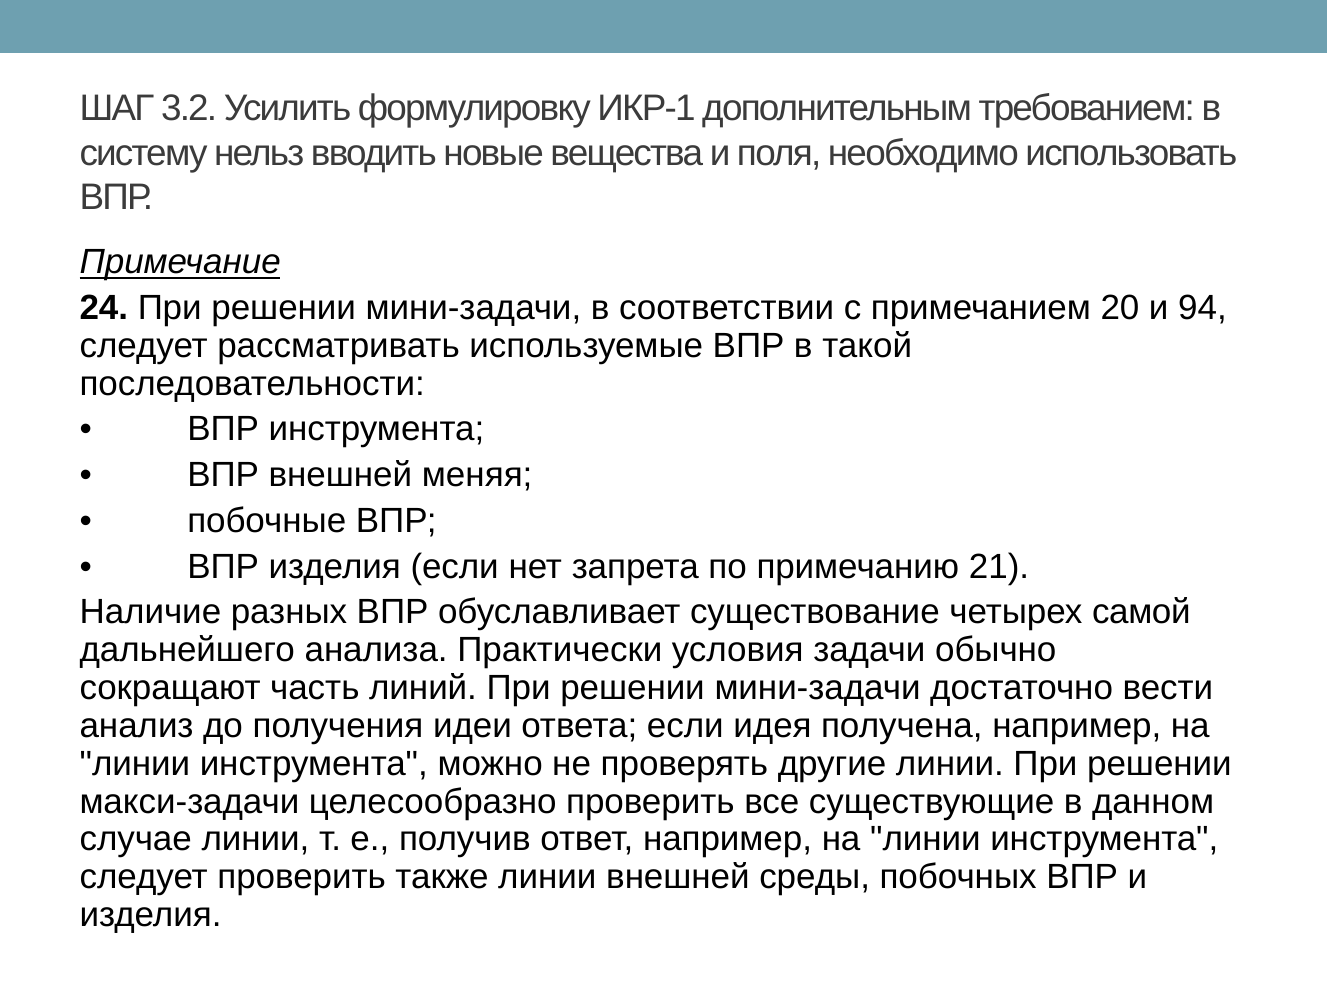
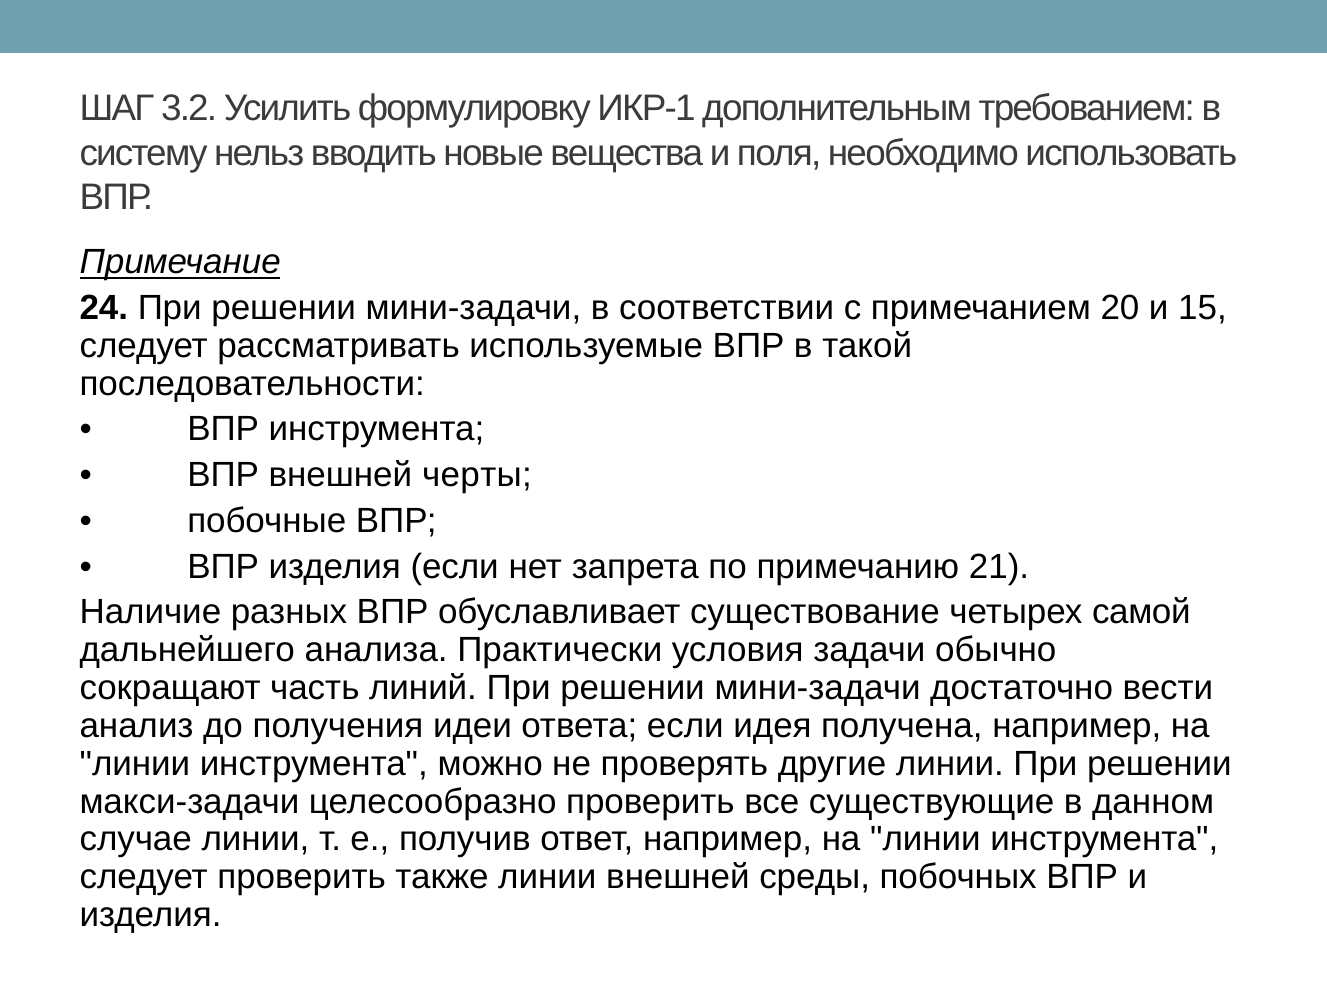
94: 94 -> 15
меняя: меняя -> черты
